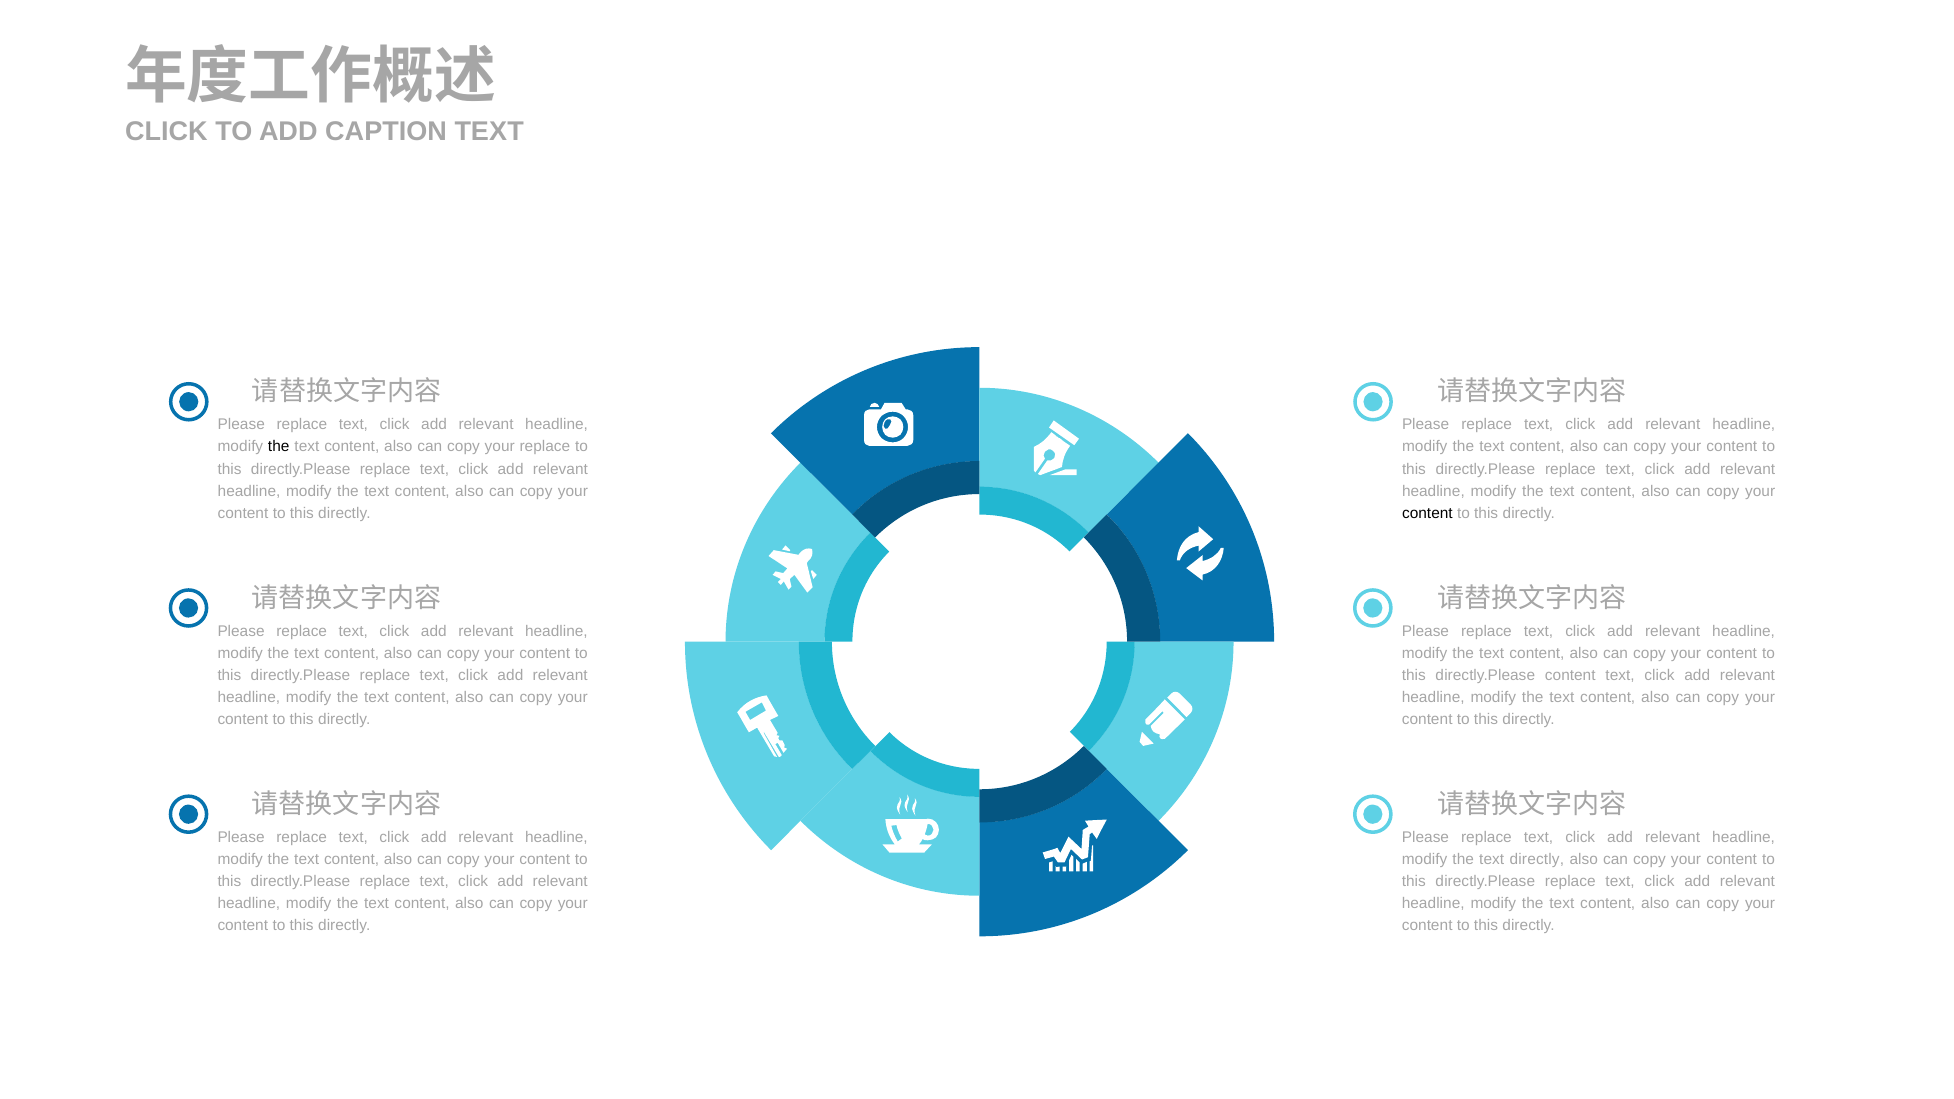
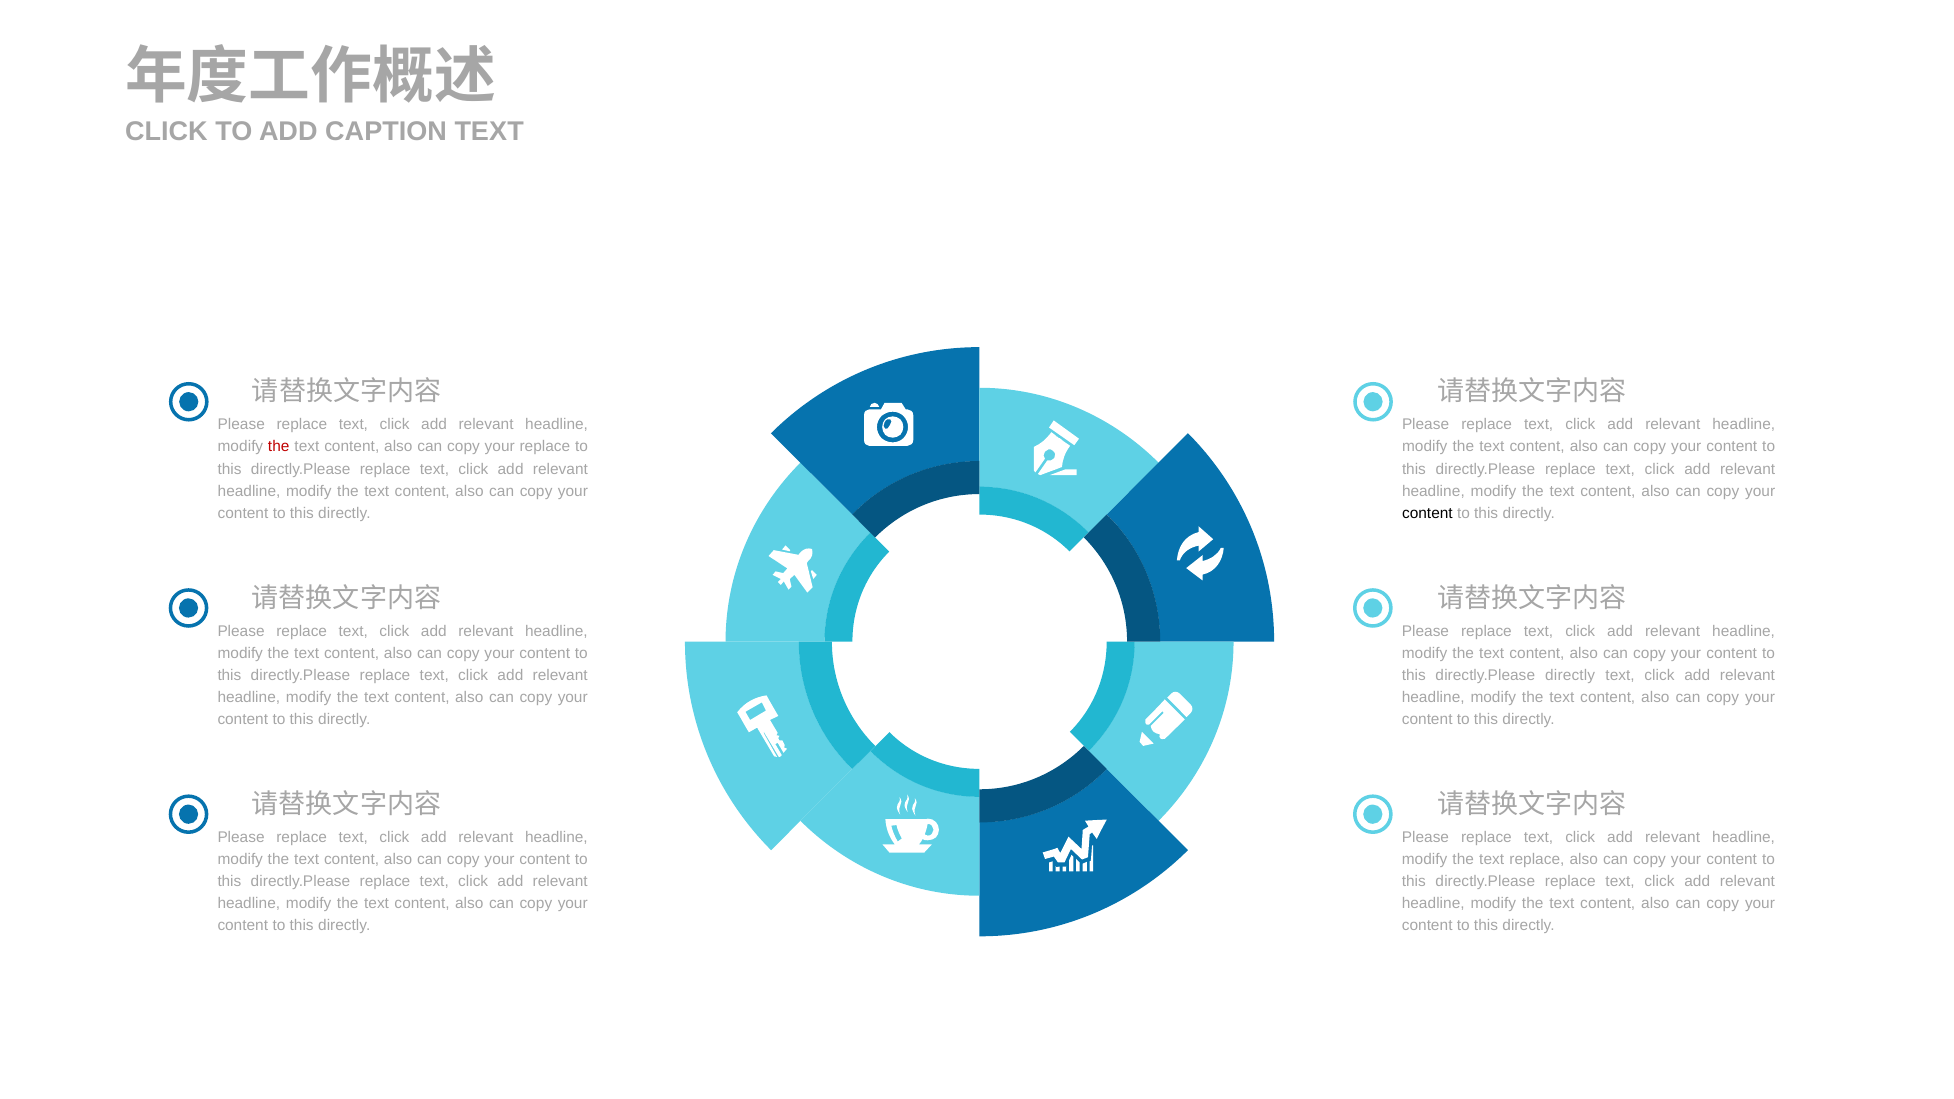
the at (279, 447) colour: black -> red
directly.Please content: content -> directly
text directly: directly -> replace
